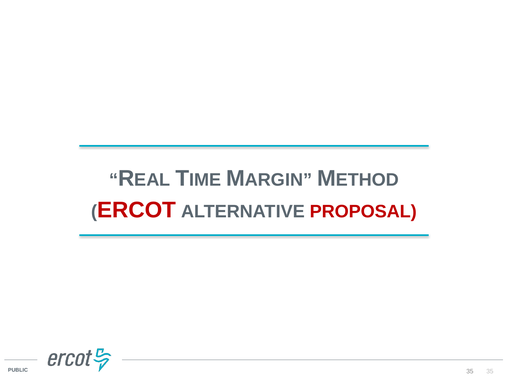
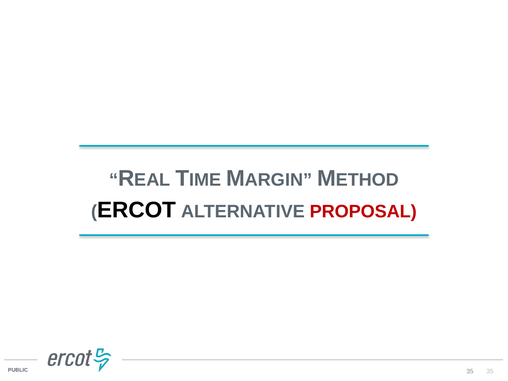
ERCOT colour: red -> black
